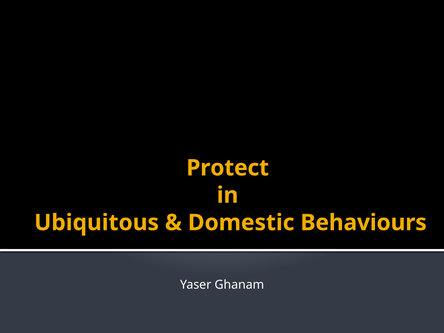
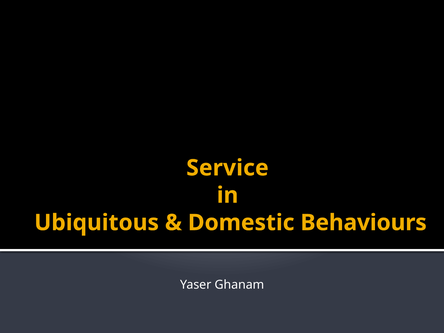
Protect: Protect -> Service
